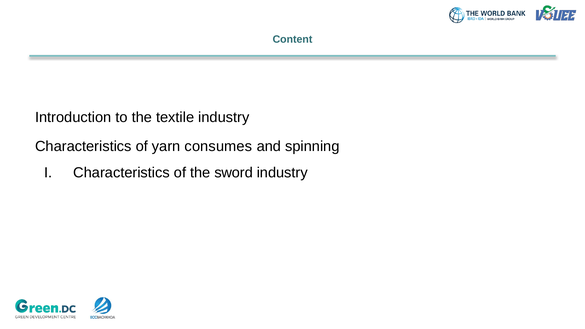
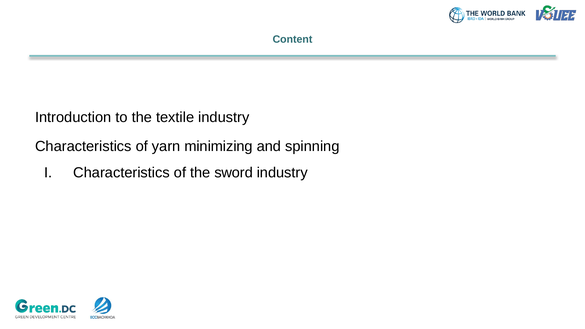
consumes: consumes -> minimizing
